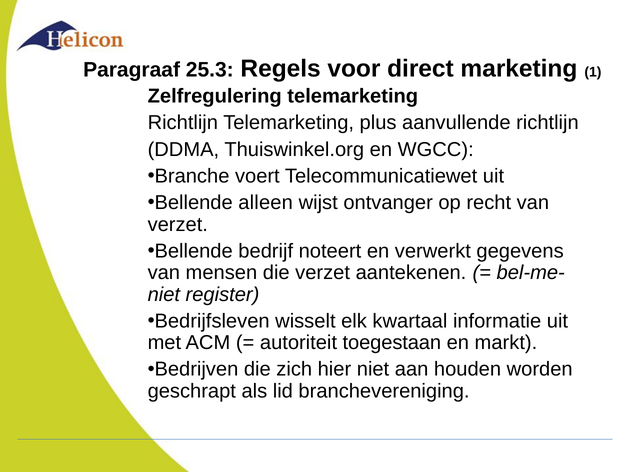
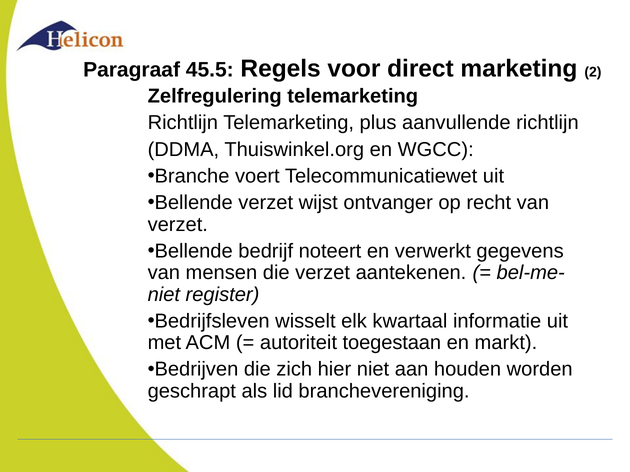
25.3: 25.3 -> 45.5
1: 1 -> 2
Bellende alleen: alleen -> verzet
